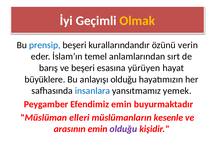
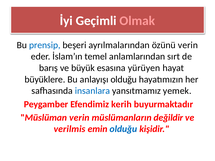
Olmak colour: yellow -> pink
kurallarındandır: kurallarındandır -> ayrılmalarından
ve beşeri: beşeri -> büyük
Efendimiz emin: emin -> kerih
Müslüman elleri: elleri -> verin
kesenle: kesenle -> değildir
arasının: arasının -> verilmis
olduğu at (123, 129) colour: purple -> blue
